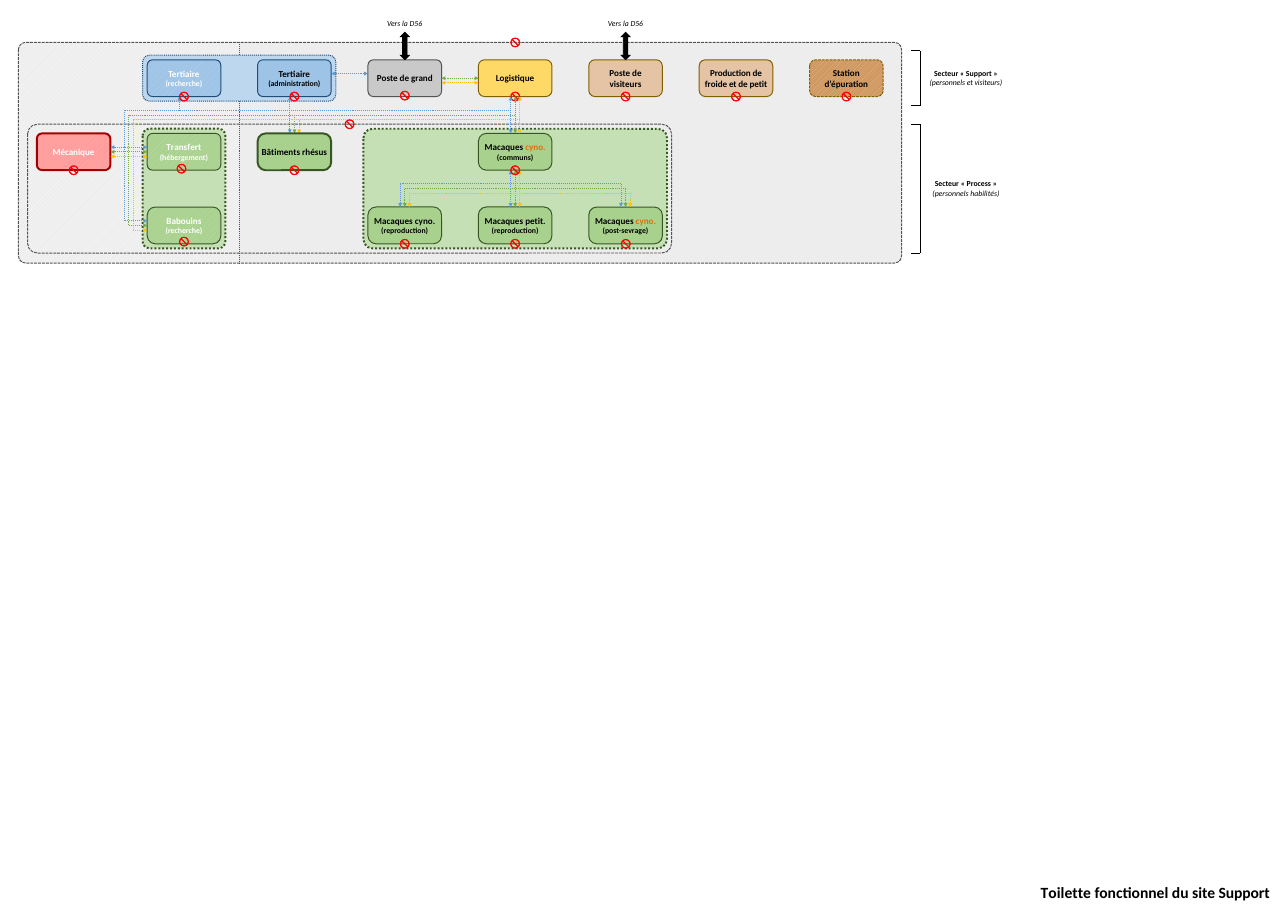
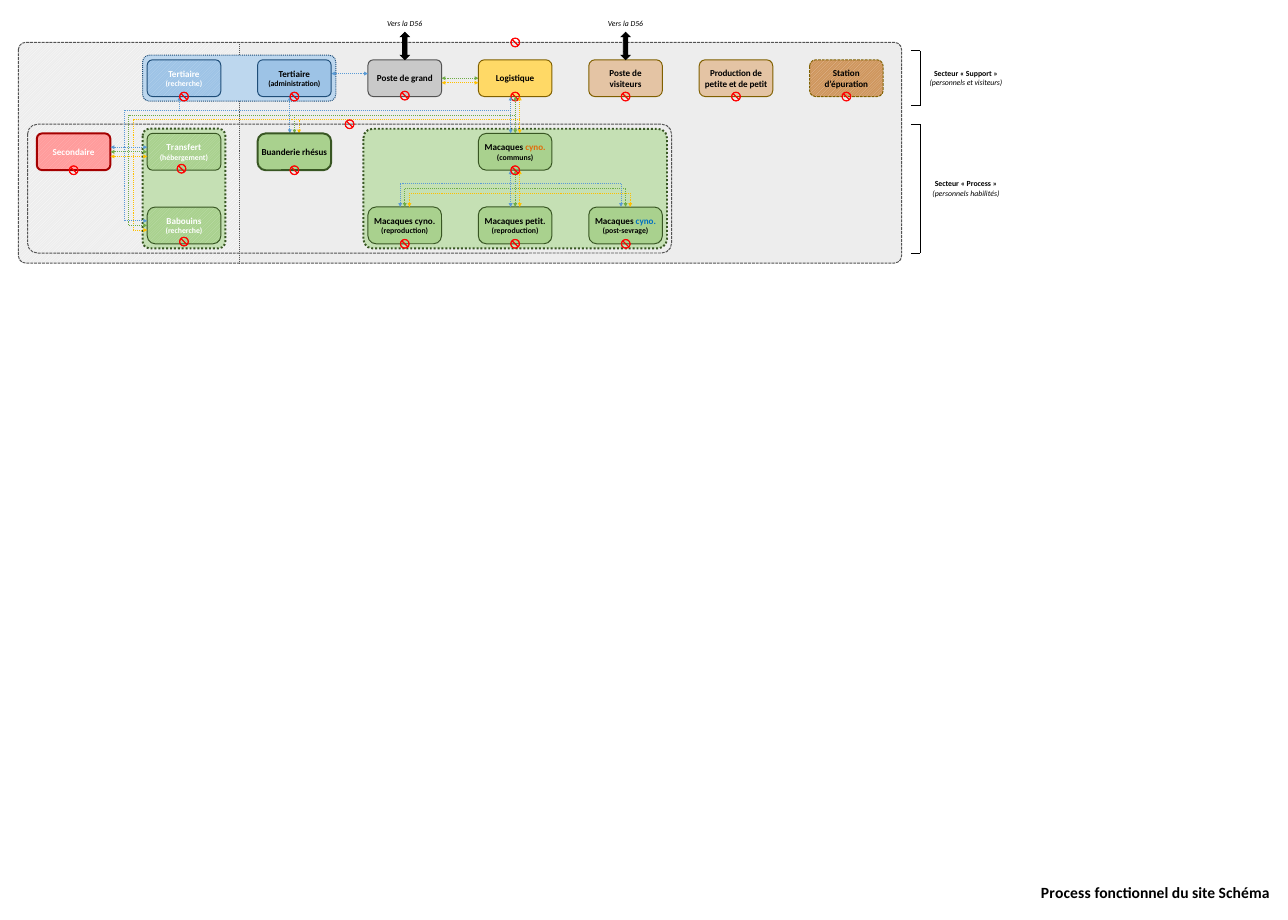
froide: froide -> petite
Mécanique: Mécanique -> Secondaire
Bâtiments: Bâtiments -> Buanderie
cyno at (646, 221) colour: orange -> blue
Toilette at (1066, 894): Toilette -> Process
site Support: Support -> Schéma
